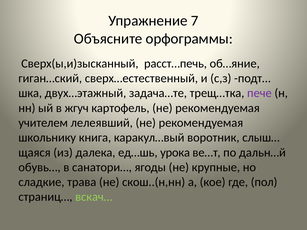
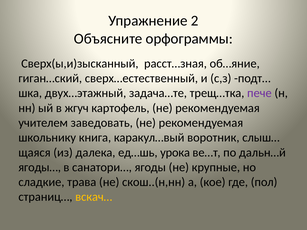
7: 7 -> 2
расст…печь: расст…печь -> расст…зная
лелеявший: лелеявший -> заведовать
обувь…: обувь… -> ягоды…
вскач… colour: light green -> yellow
